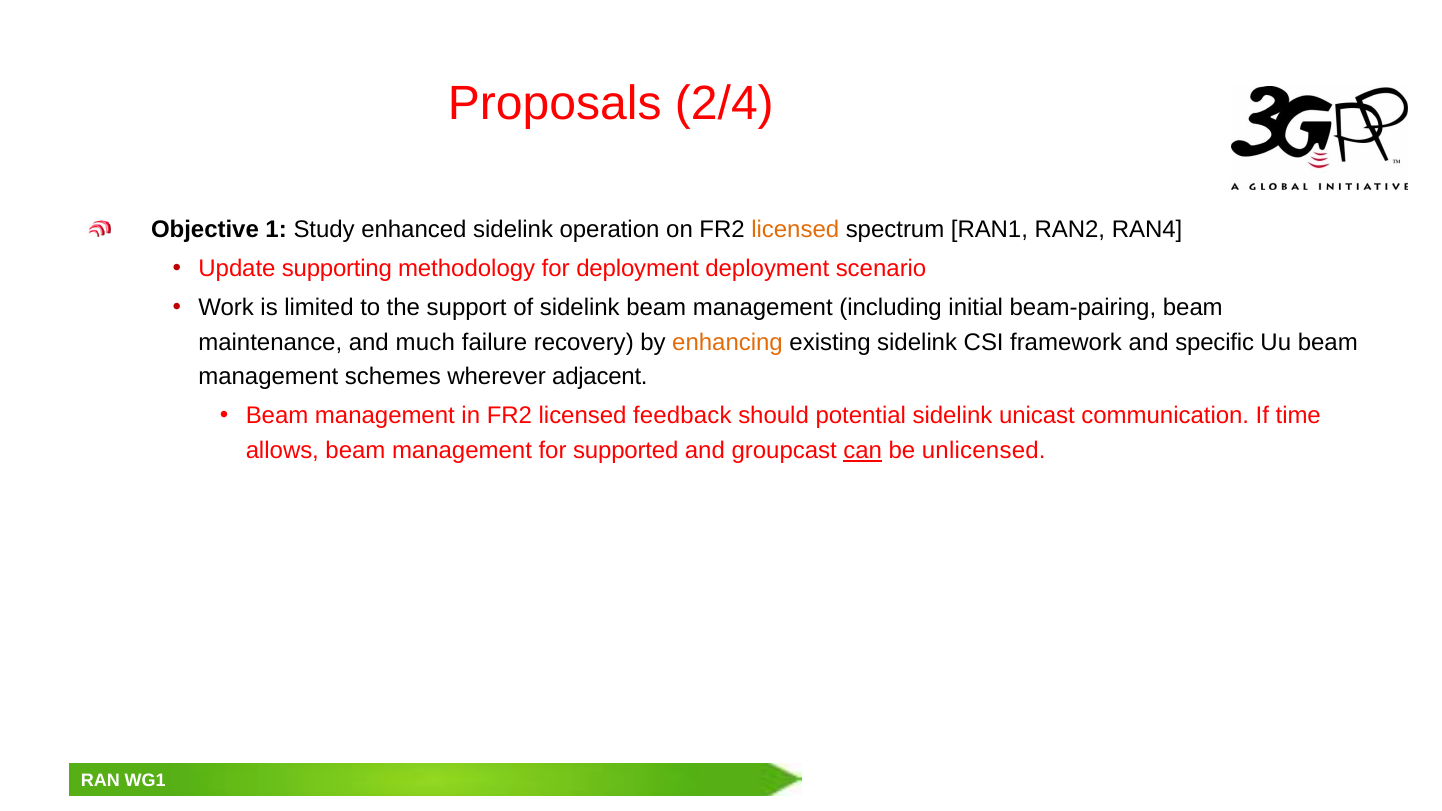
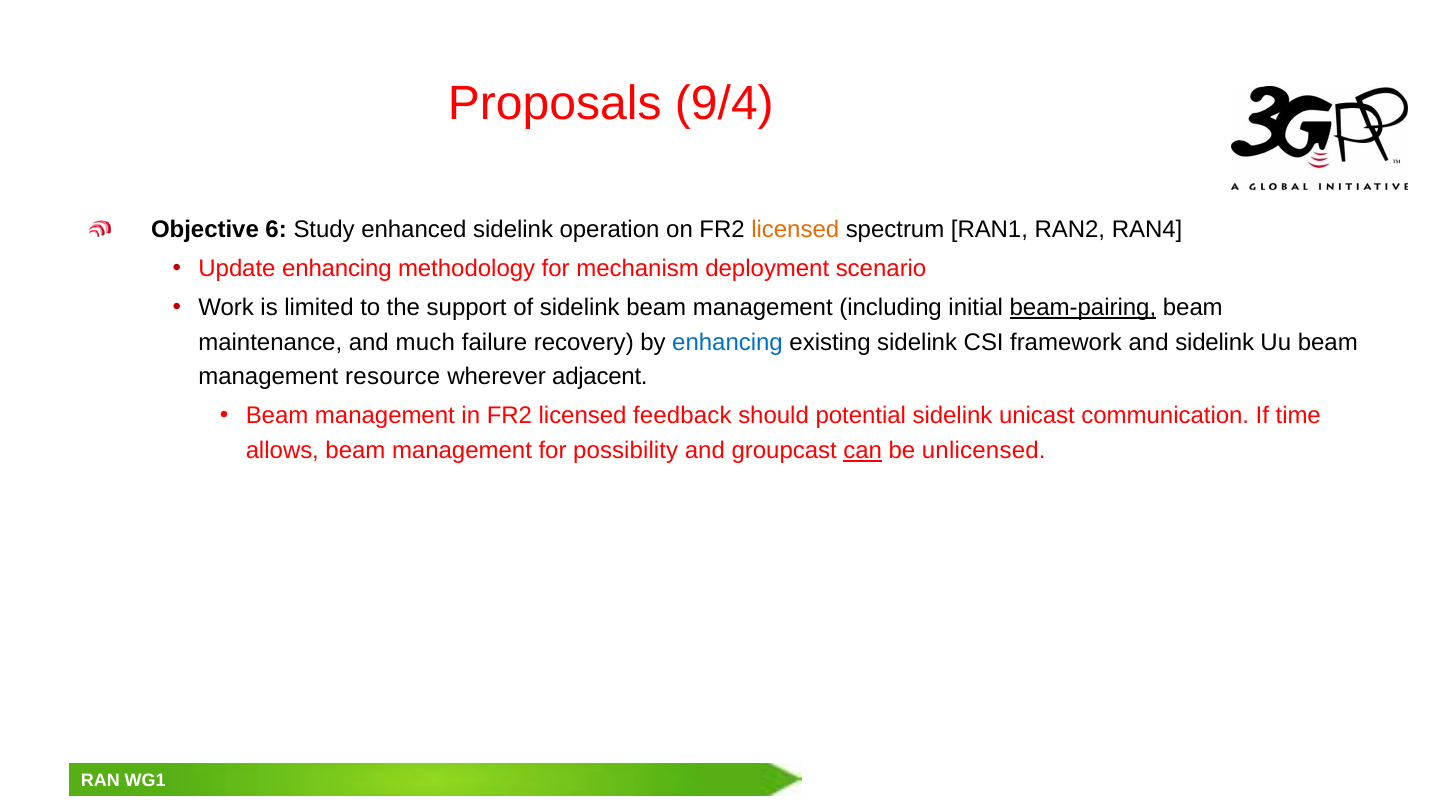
2/4: 2/4 -> 9/4
1: 1 -> 6
Update supporting: supporting -> enhancing
for deployment: deployment -> mechanism
beam-pairing underline: none -> present
enhancing at (727, 342) colour: orange -> blue
and specific: specific -> sidelink
schemes: schemes -> resource
supported: supported -> possibility
